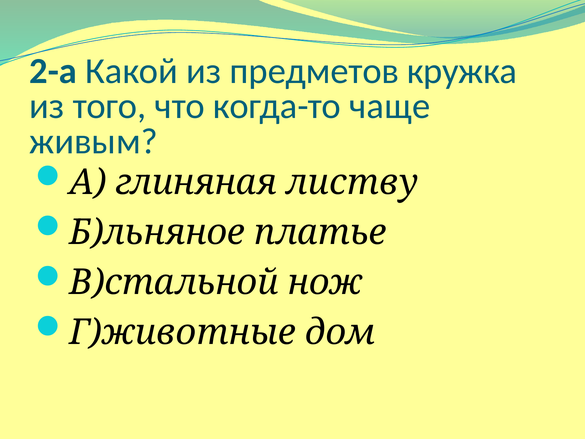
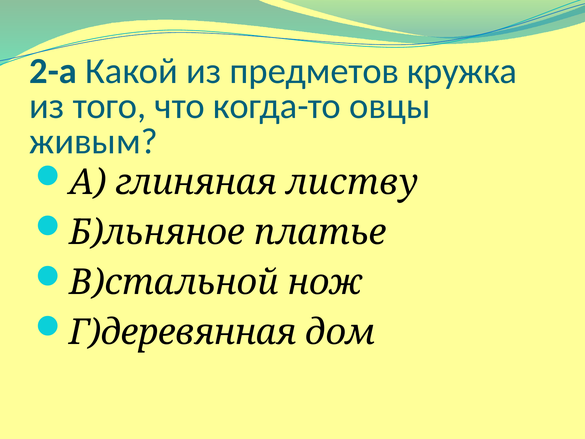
чаще: чаще -> овцы
Г)животные: Г)животные -> Г)деревянная
